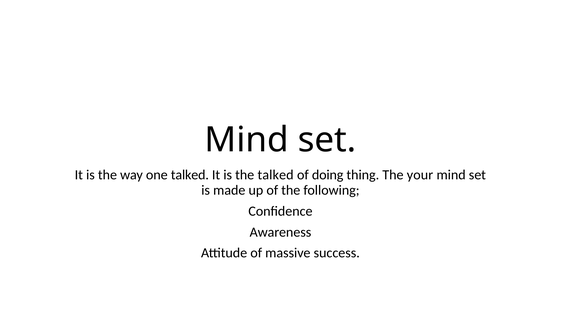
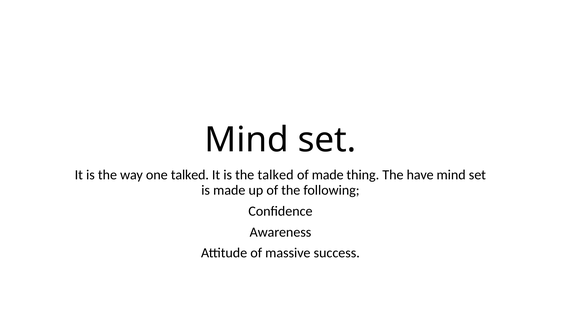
of doing: doing -> made
your: your -> have
